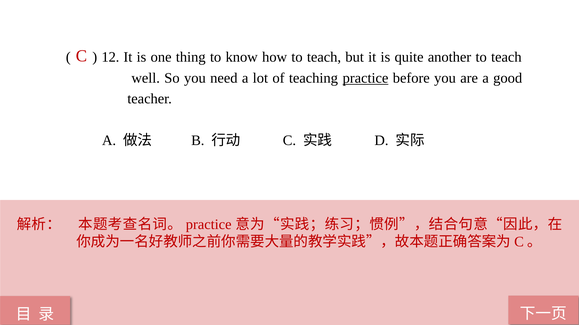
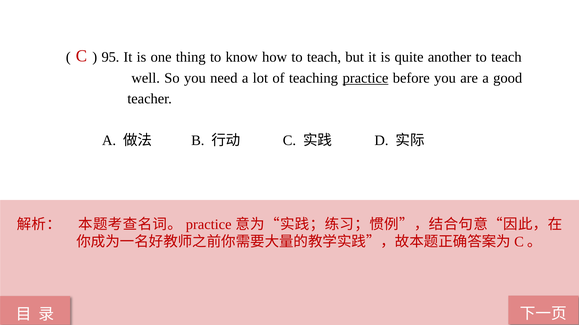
12: 12 -> 95
